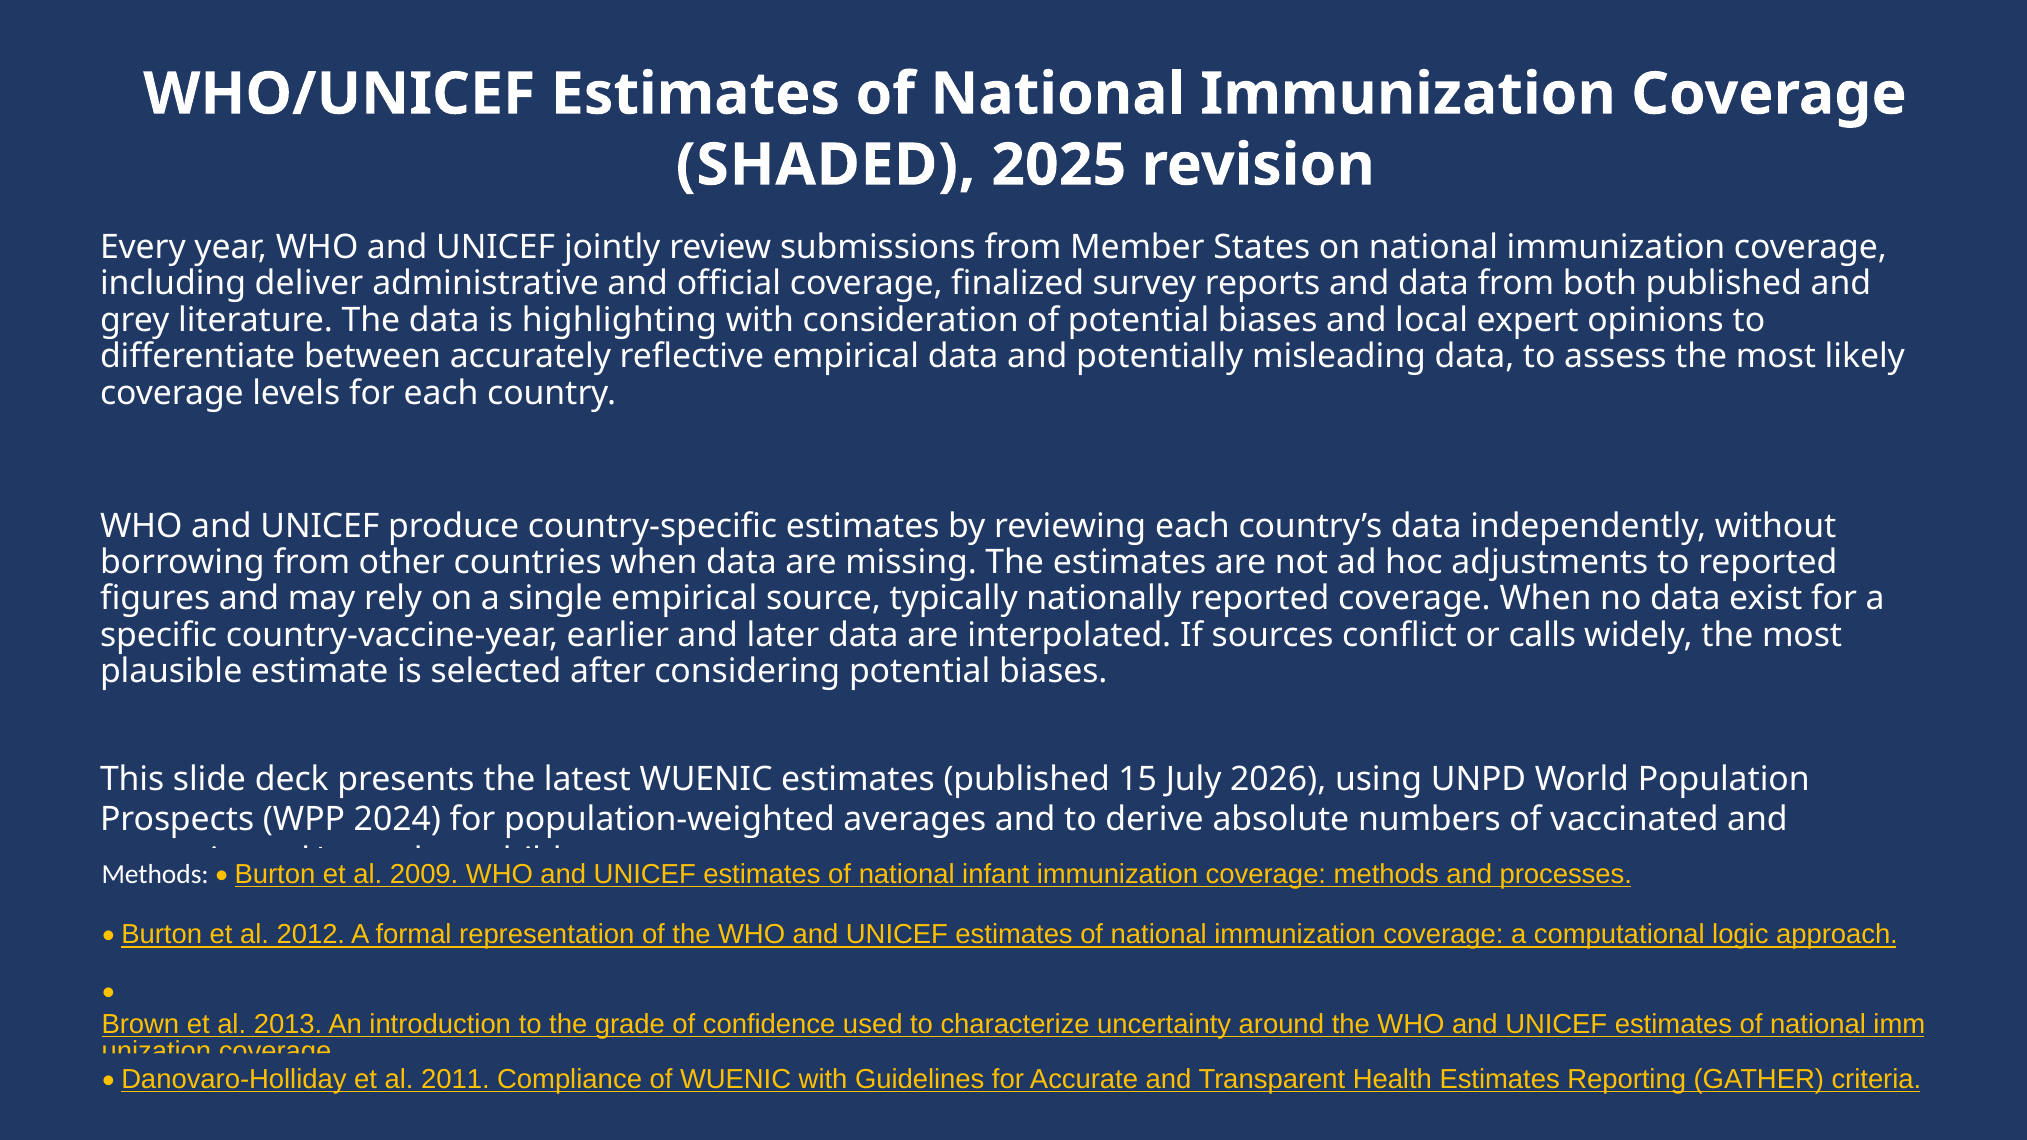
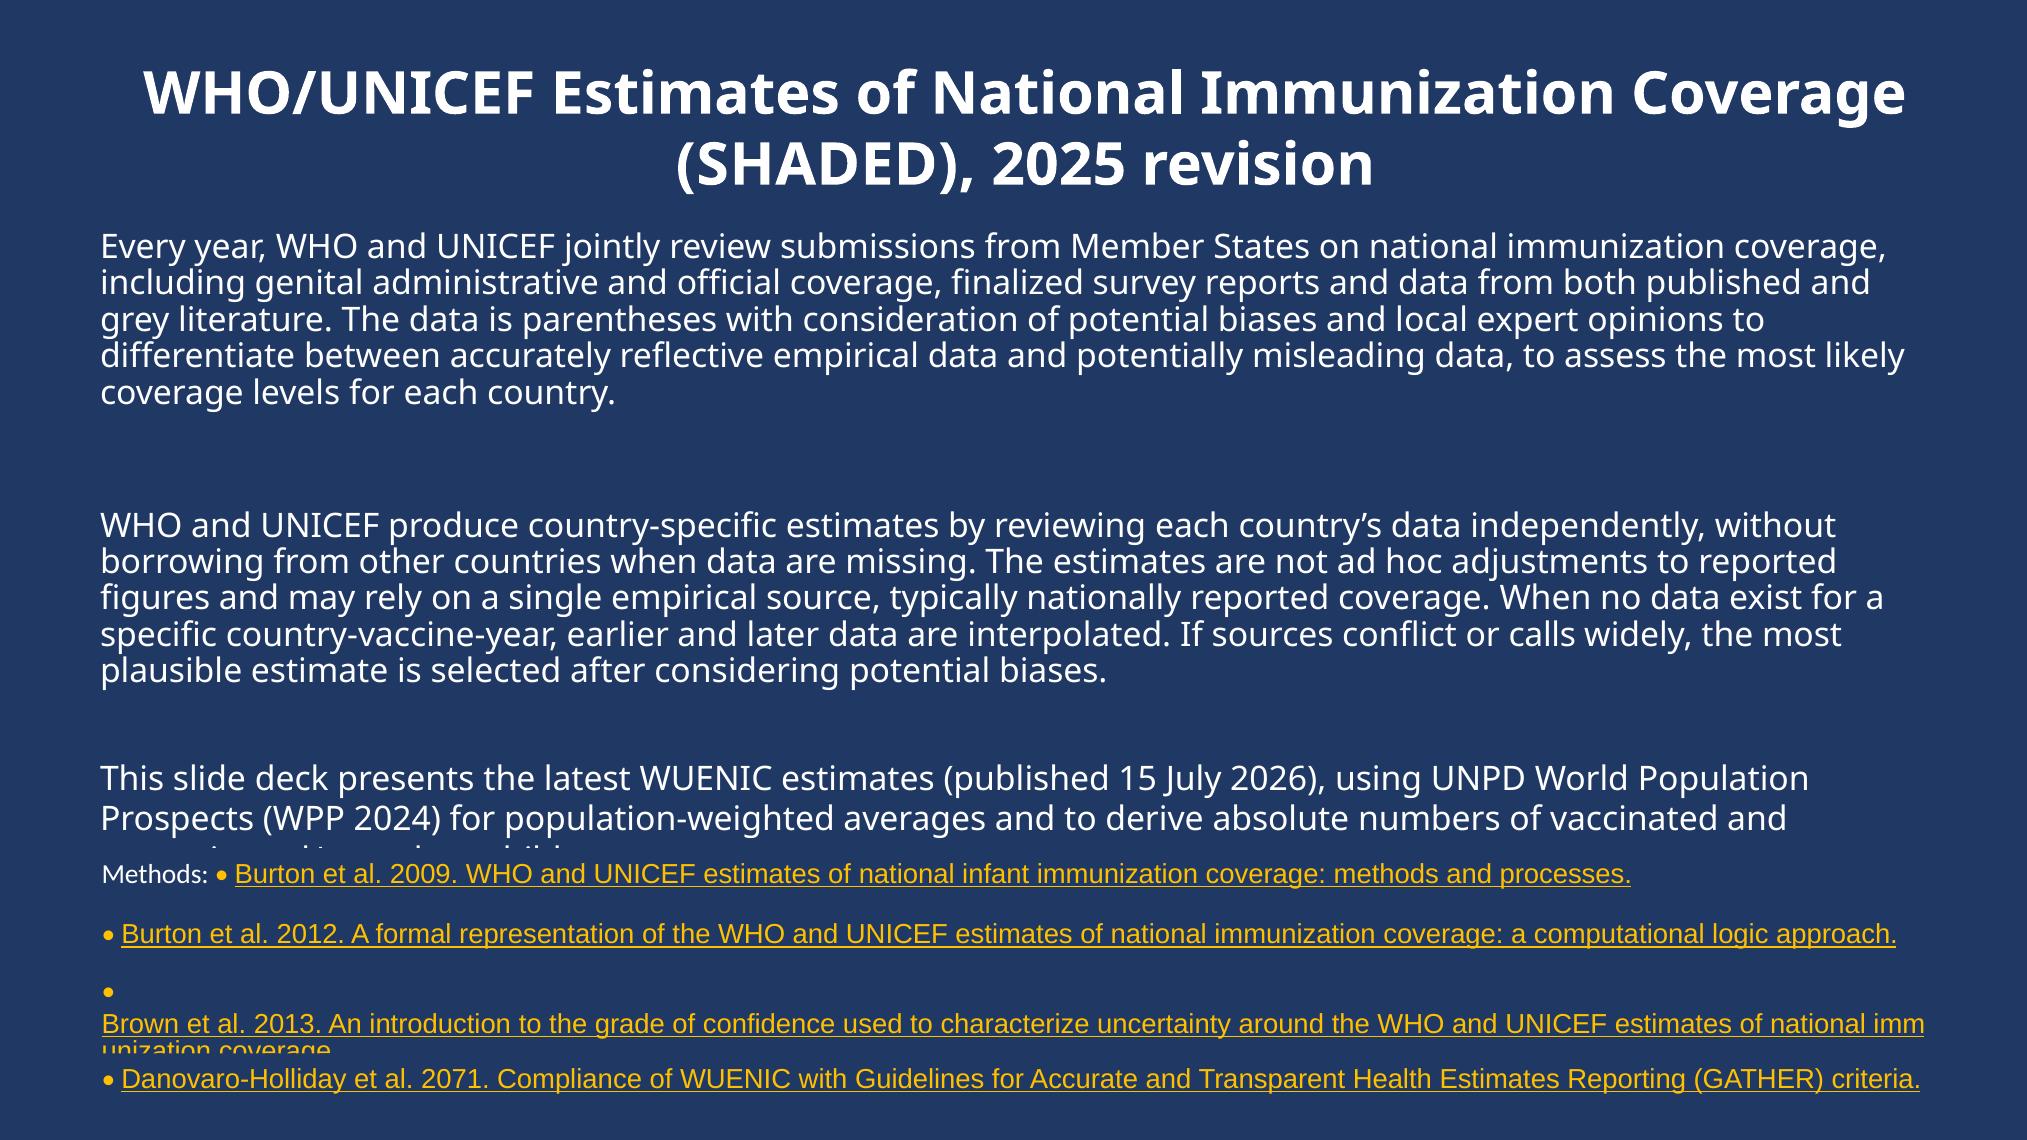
deliver: deliver -> genital
highlighting: highlighting -> parentheses
2011: 2011 -> 2071
